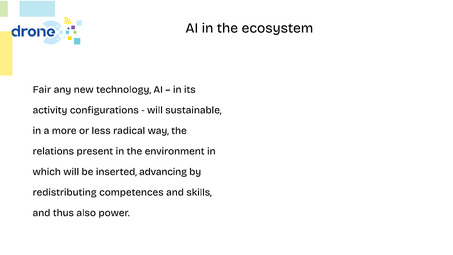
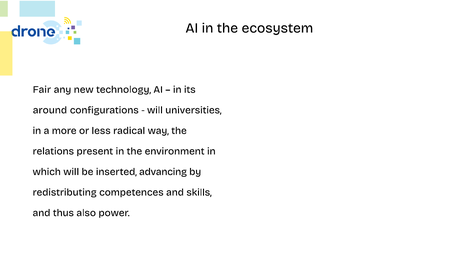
activity: activity -> around
sustainable: sustainable -> universities
